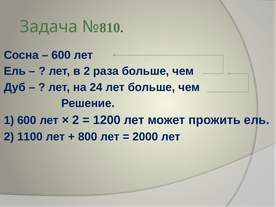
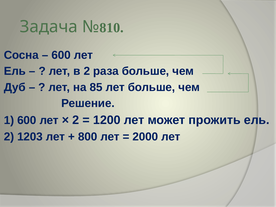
24: 24 -> 85
1100: 1100 -> 1203
